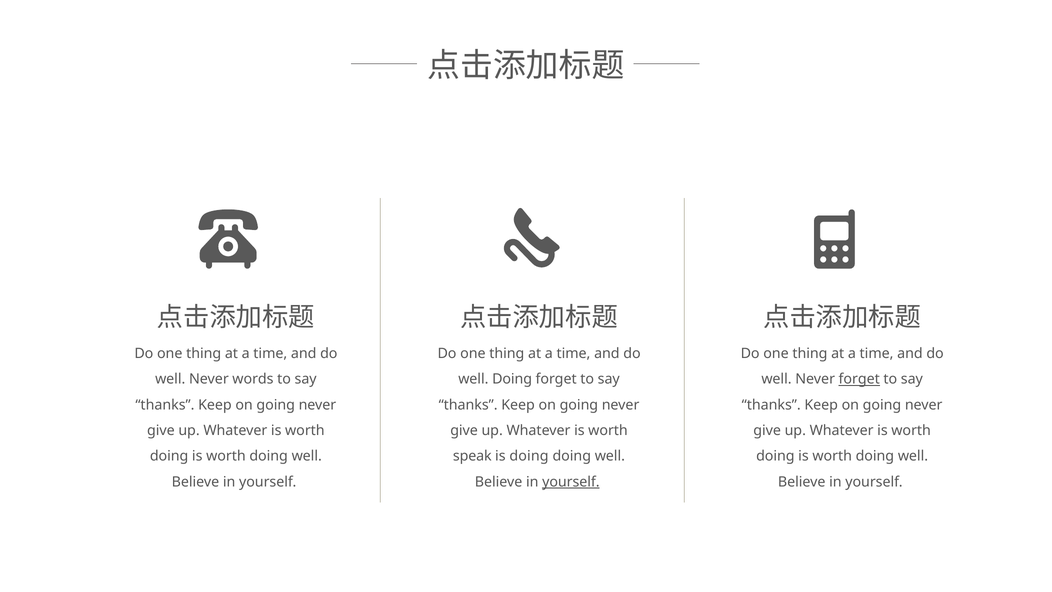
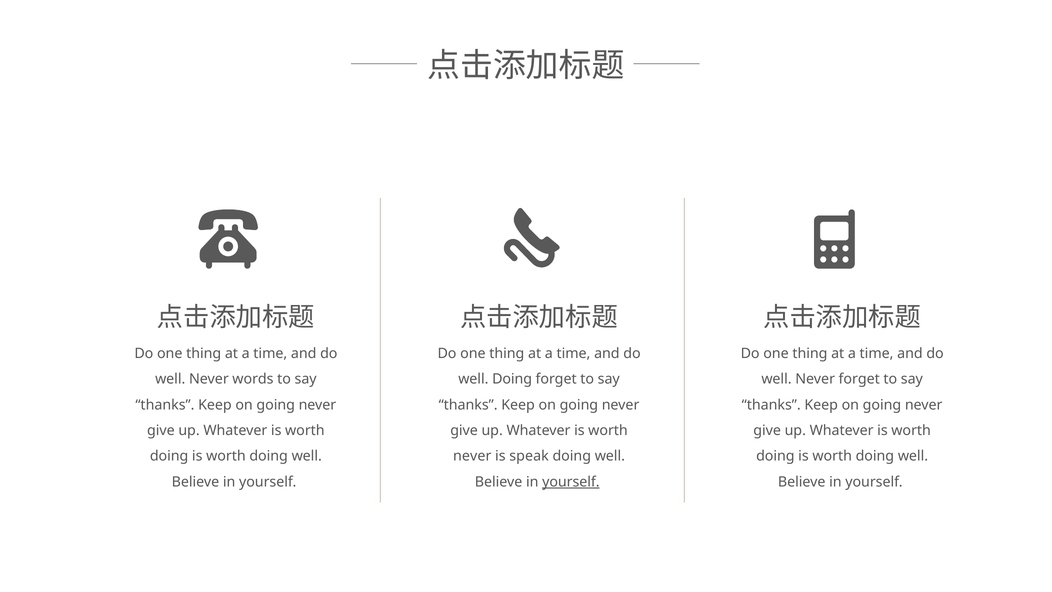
forget at (859, 379) underline: present -> none
speak at (472, 456): speak -> never
is doing: doing -> speak
